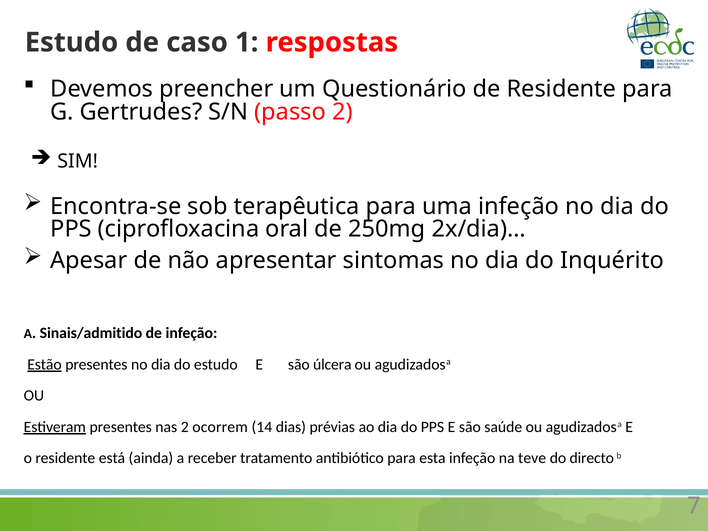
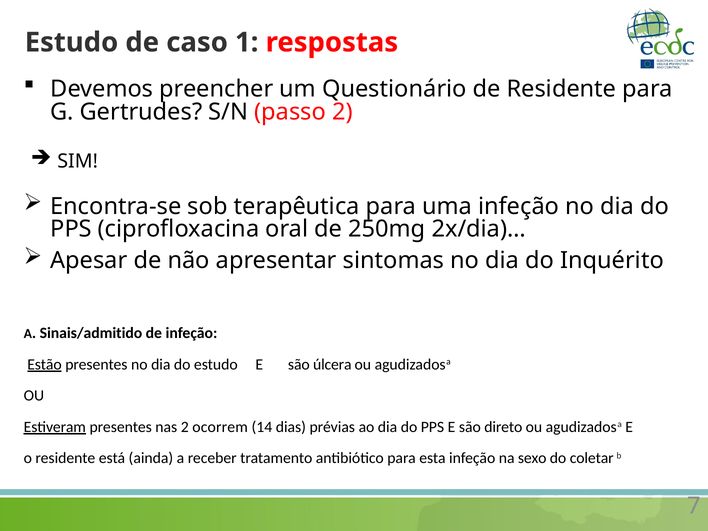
saúde: saúde -> direto
teve: teve -> sexo
directo: directo -> coletar
